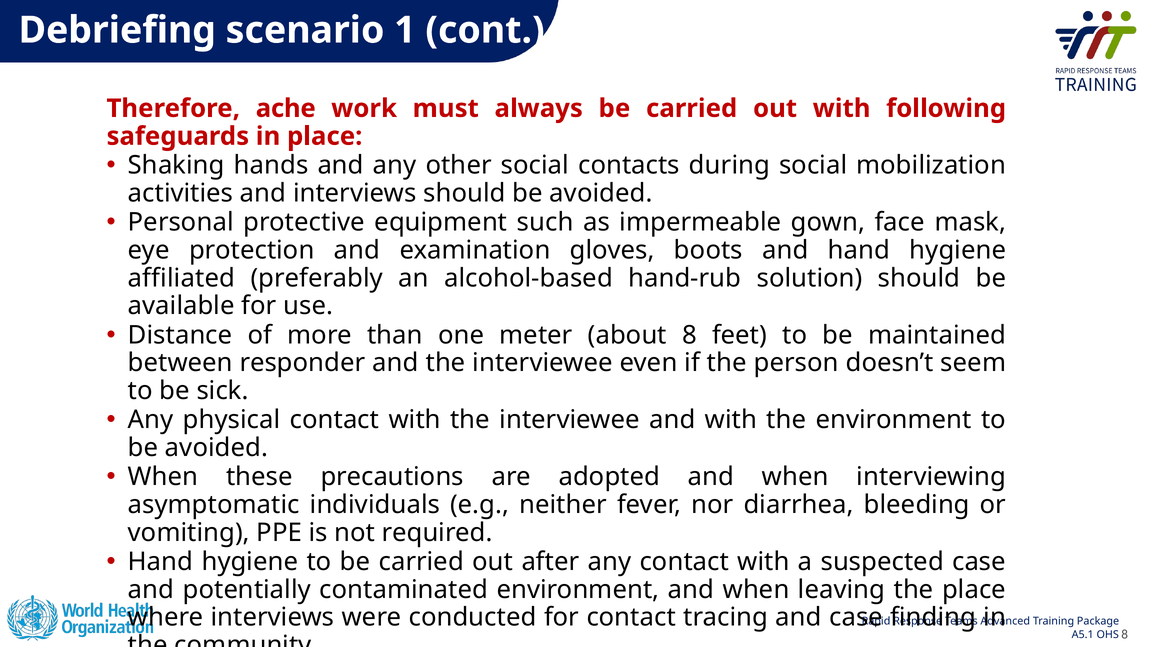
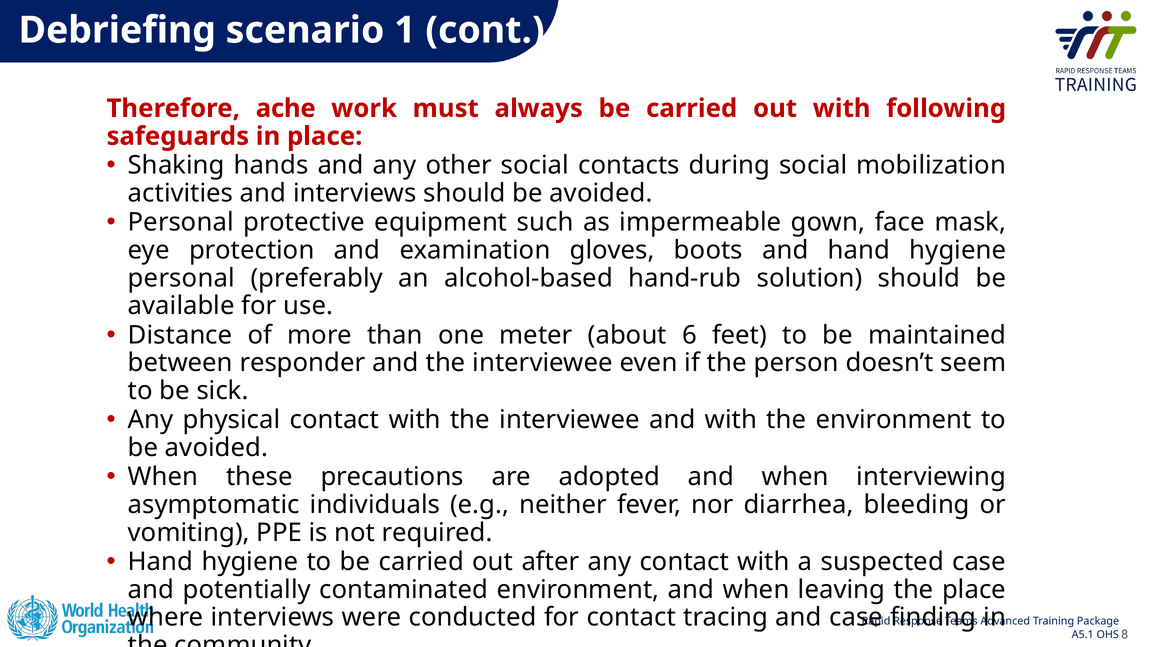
affiliated at (182, 278): affiliated -> personal
about 8: 8 -> 6
